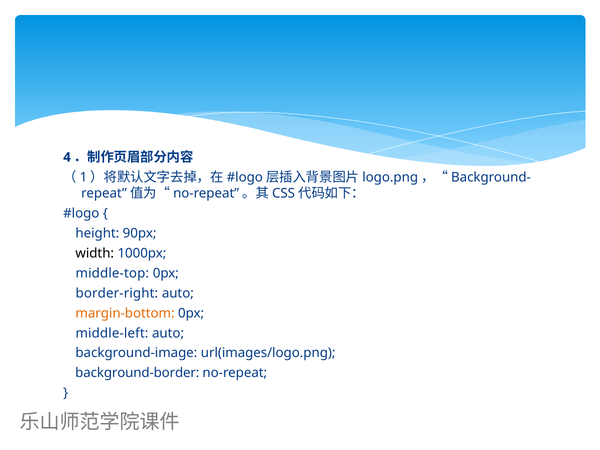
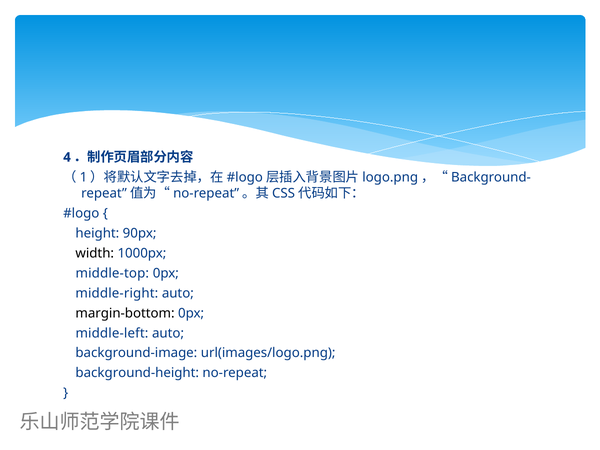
border-right: border-right -> middle-right
margin-bottom colour: orange -> black
background-border: background-border -> background-height
